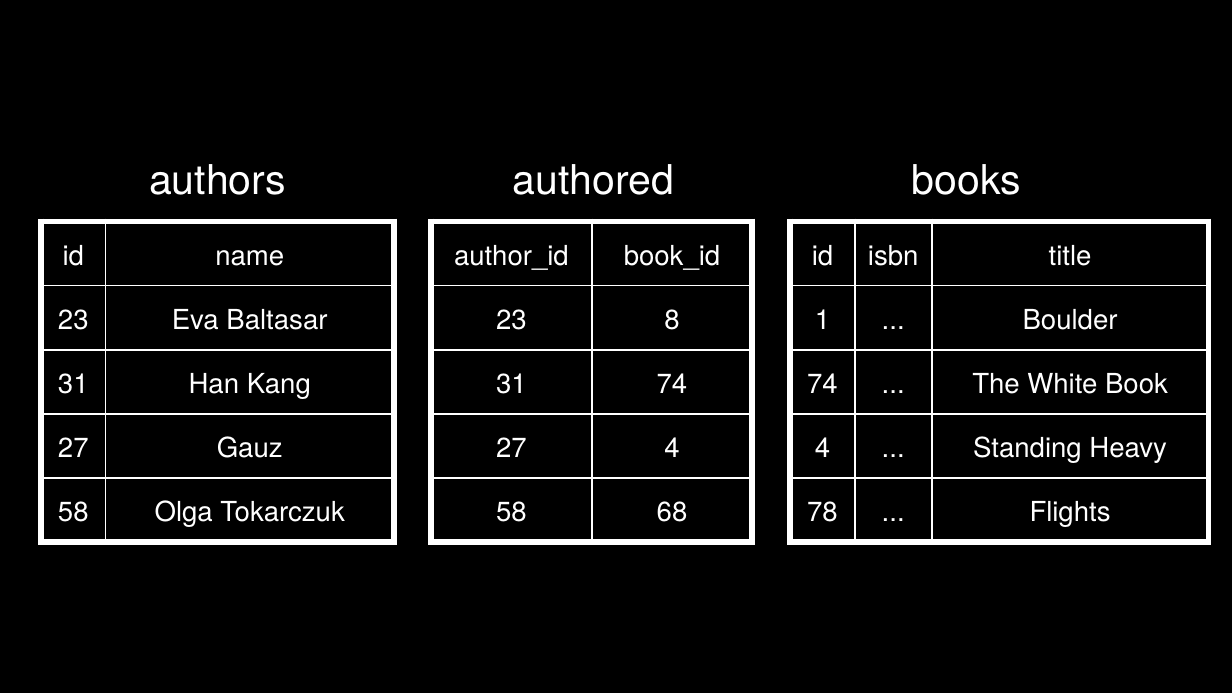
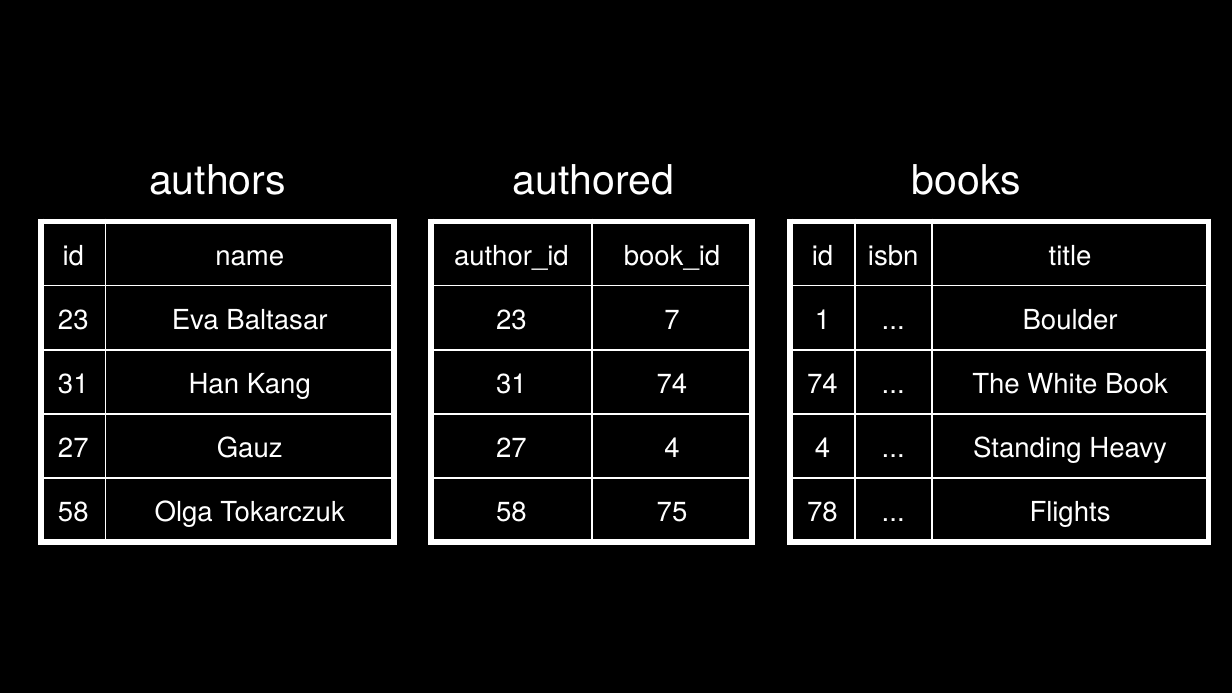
8: 8 -> 7
68: 68 -> 75
